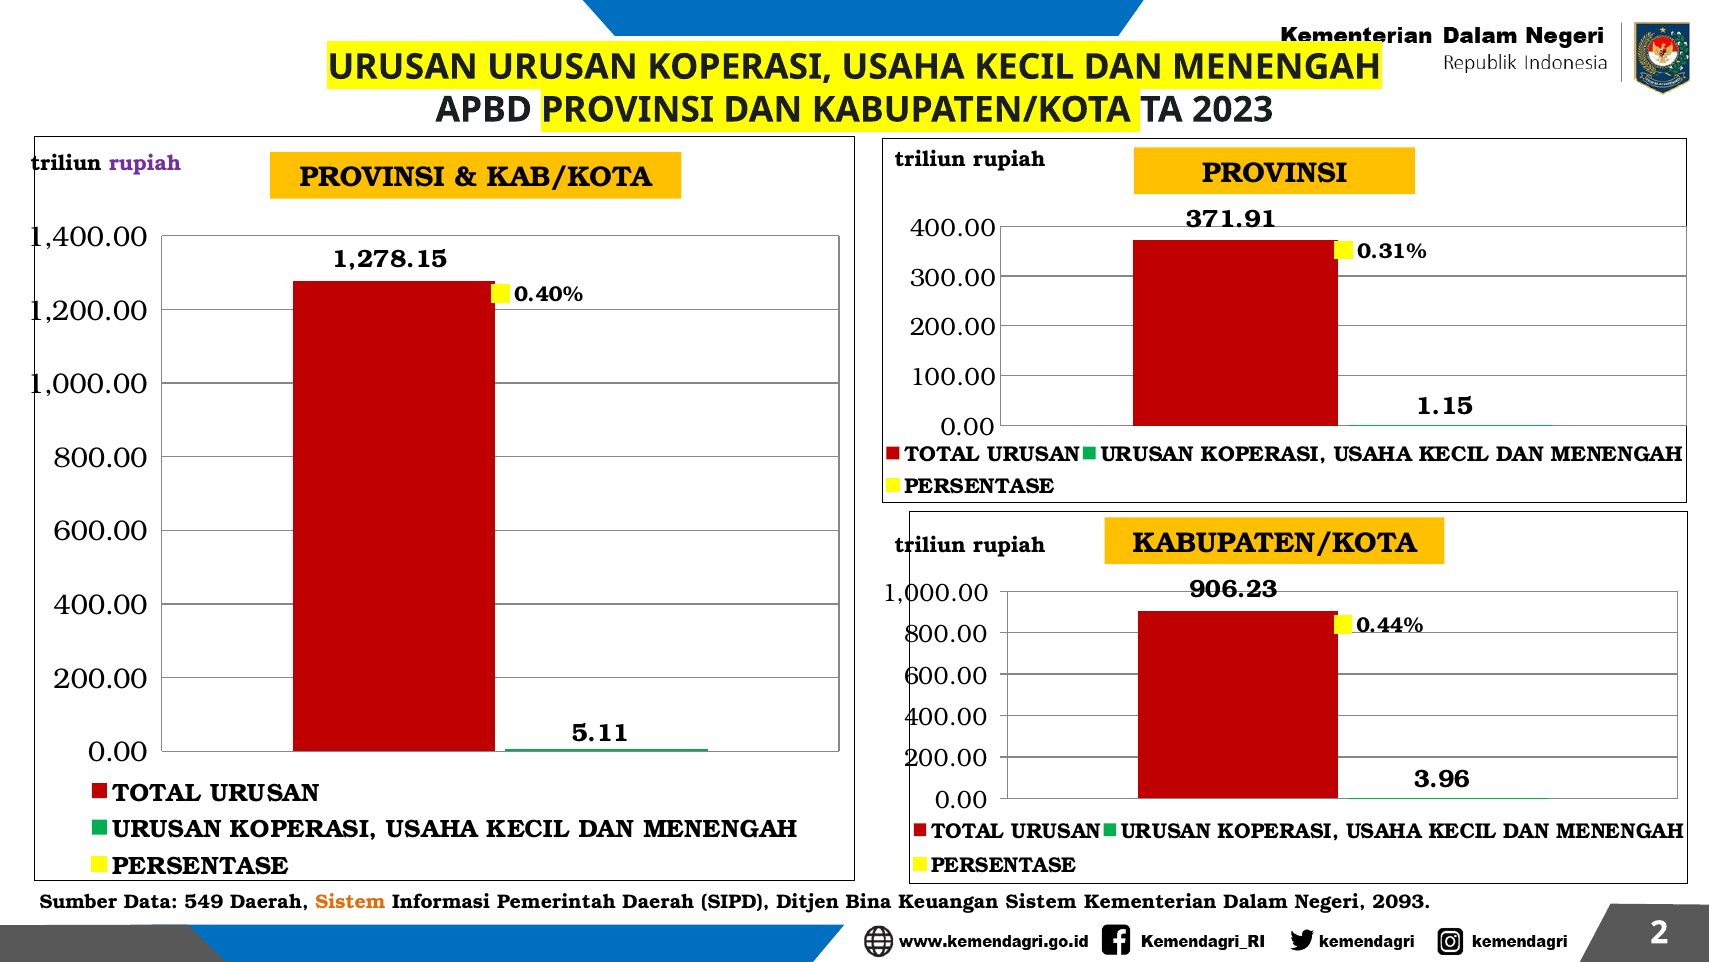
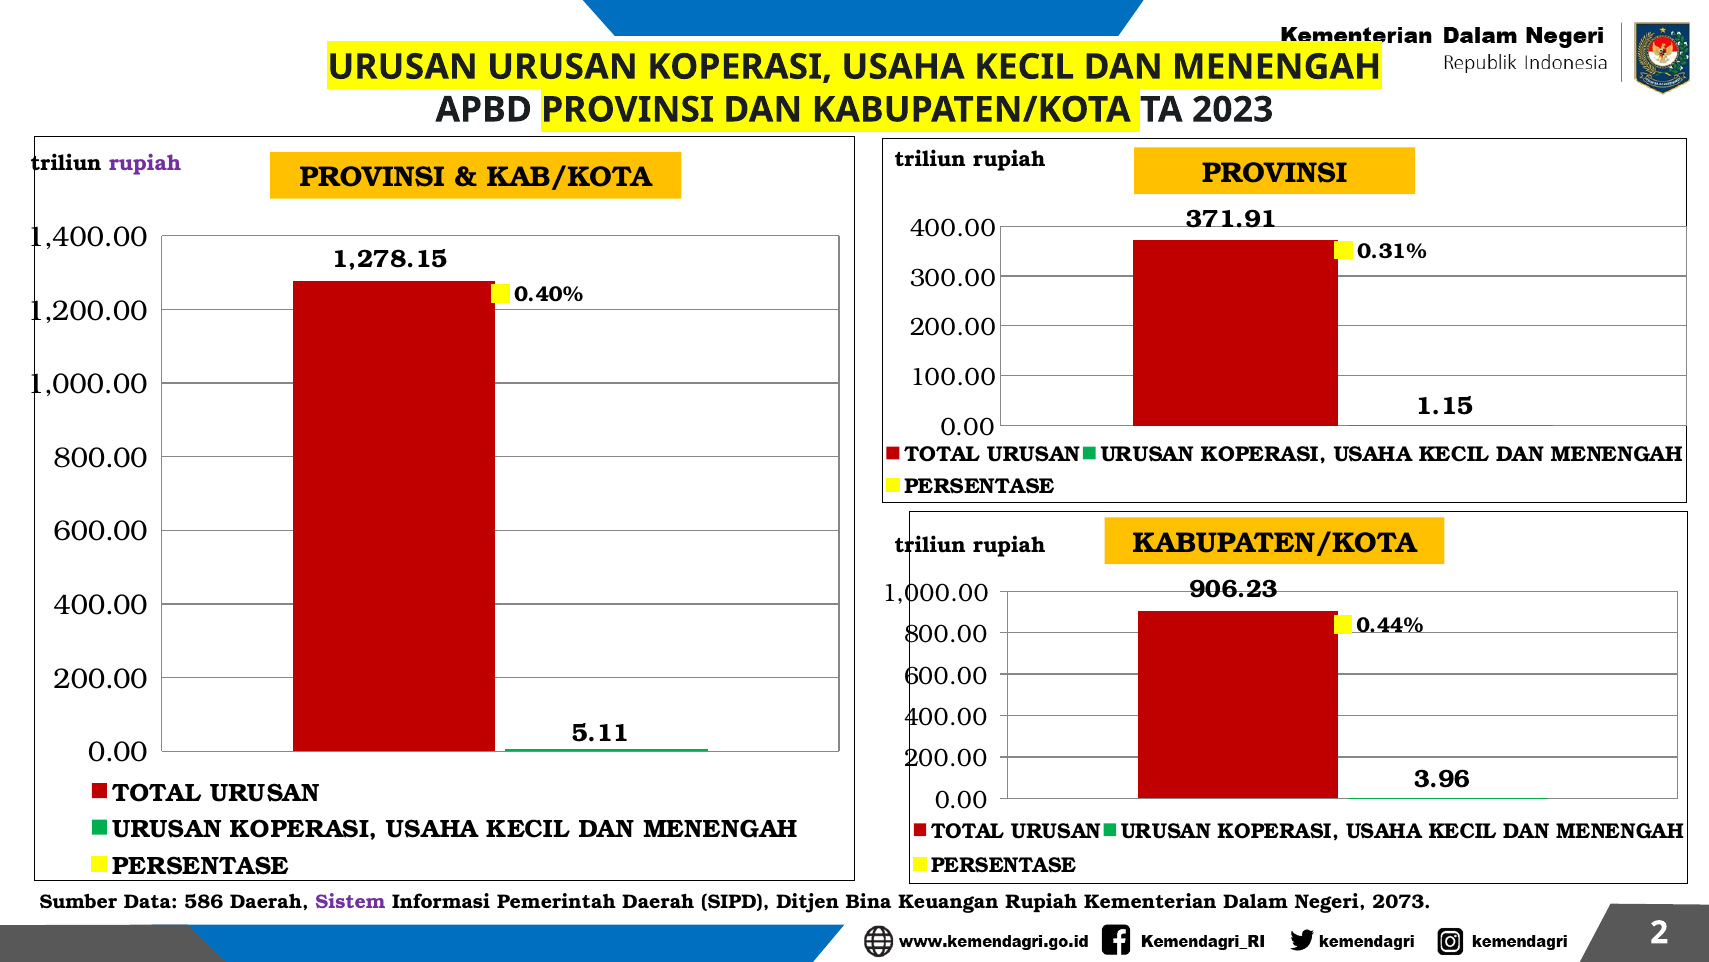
549: 549 -> 586
Sistem at (350, 902) colour: orange -> purple
Keuangan Sistem: Sistem -> Rupiah
2093: 2093 -> 2073
